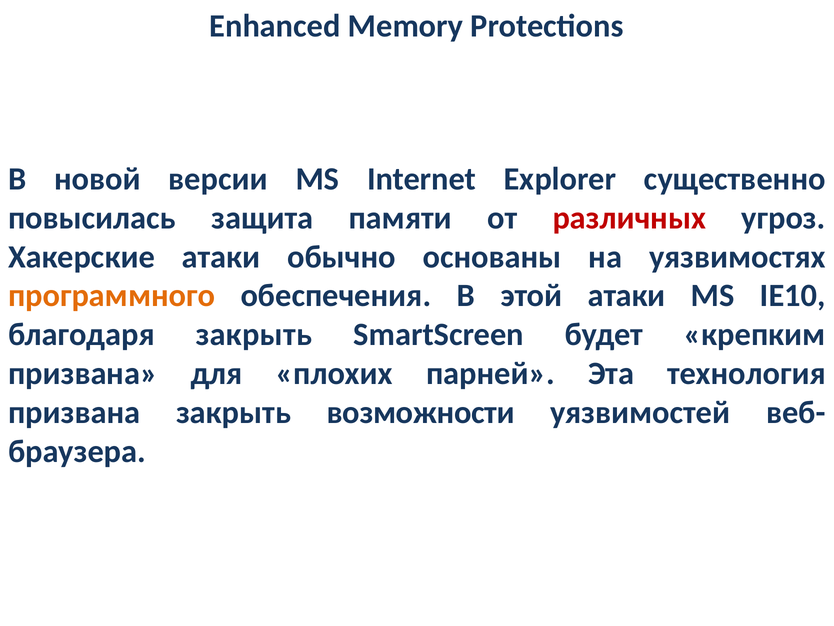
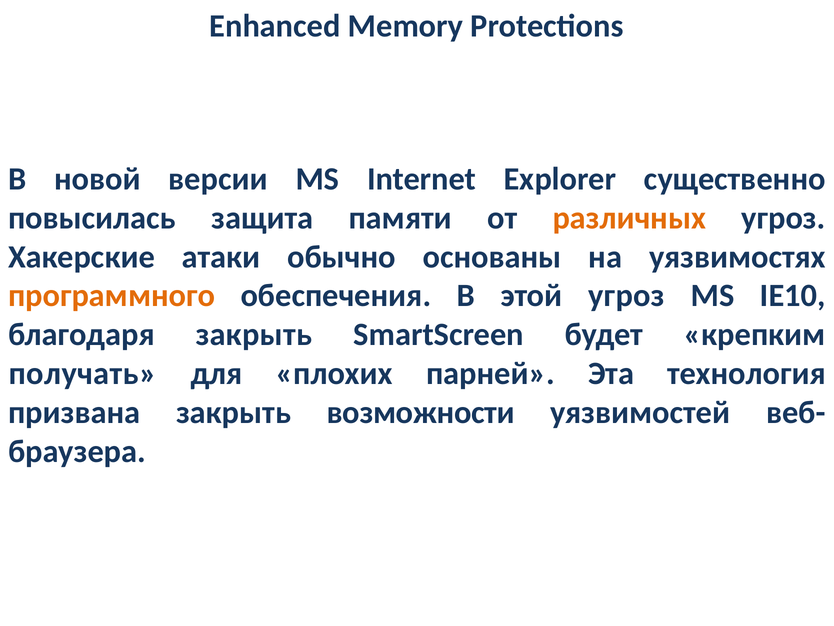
различных colour: red -> orange
этой атаки: атаки -> угроз
призвана at (83, 373): призвана -> получать
